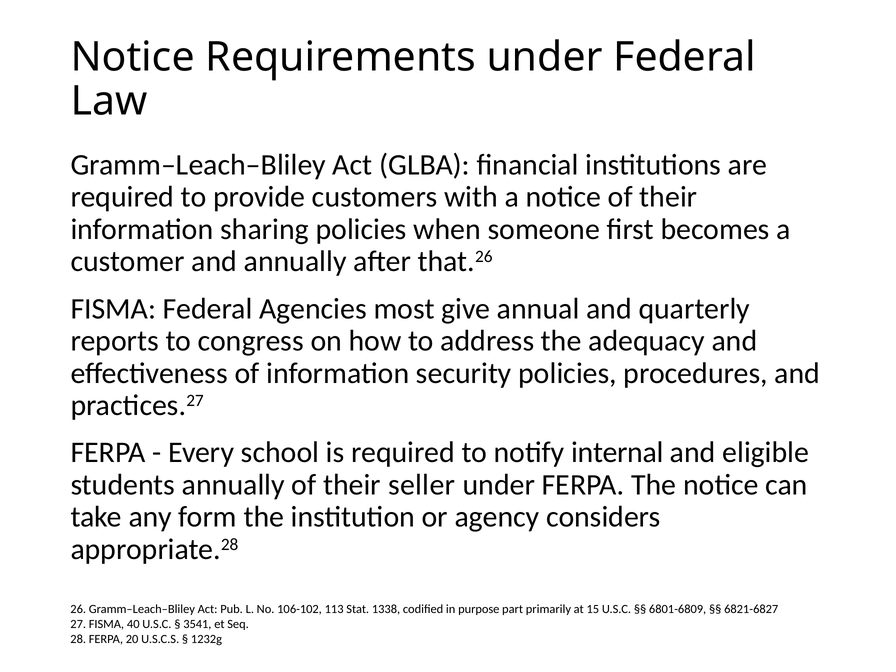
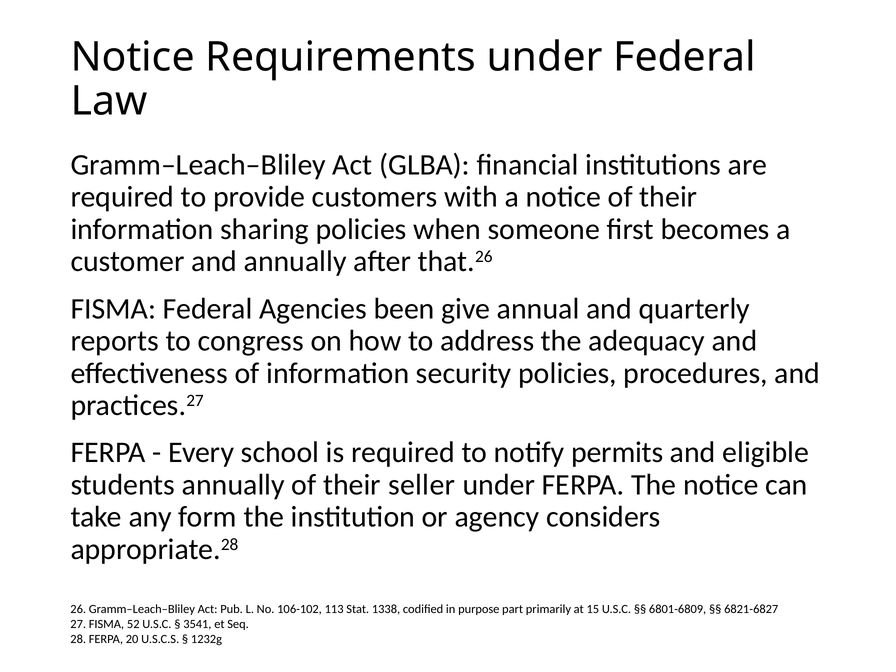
most: most -> been
internal: internal -> permits
40: 40 -> 52
